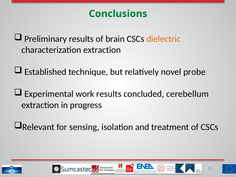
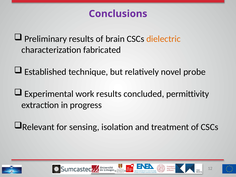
Conclusions colour: green -> purple
characterization extraction: extraction -> fabricated
cerebellum: cerebellum -> permittivity
